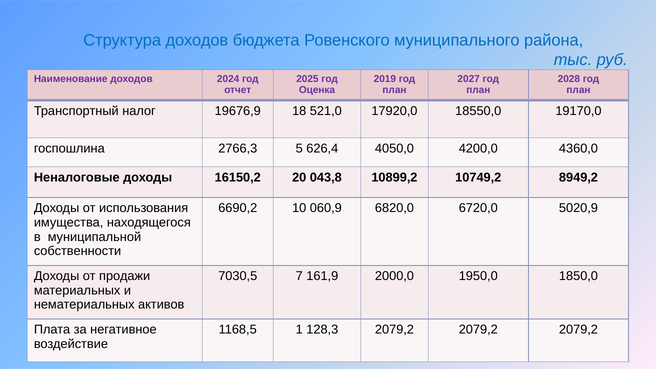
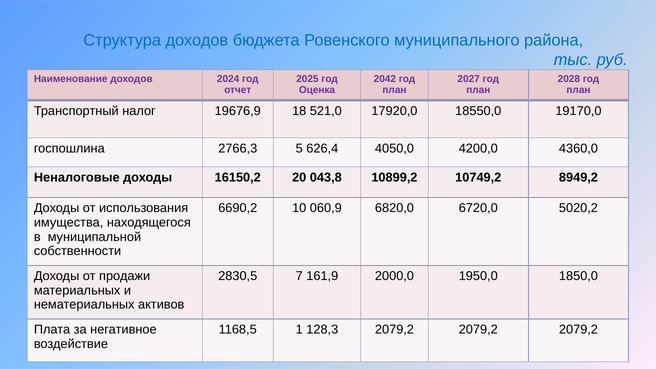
2019: 2019 -> 2042
5020,9: 5020,9 -> 5020,2
7030,5: 7030,5 -> 2830,5
